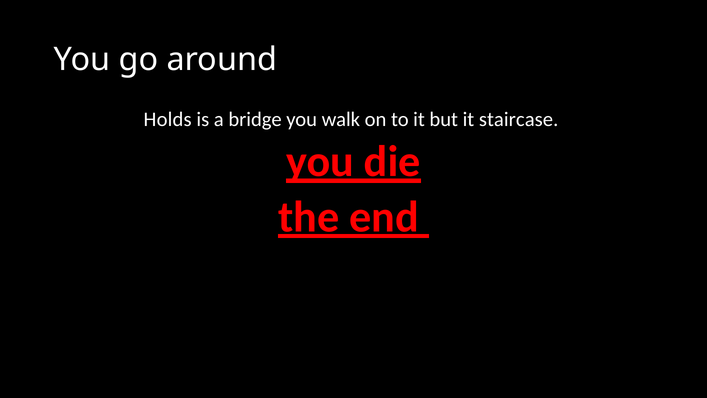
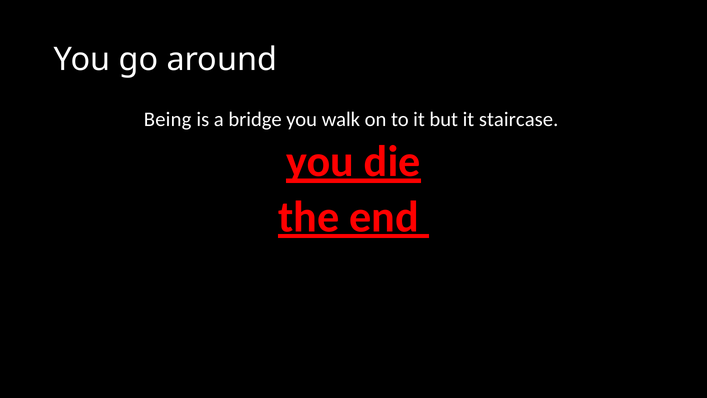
Holds: Holds -> Being
